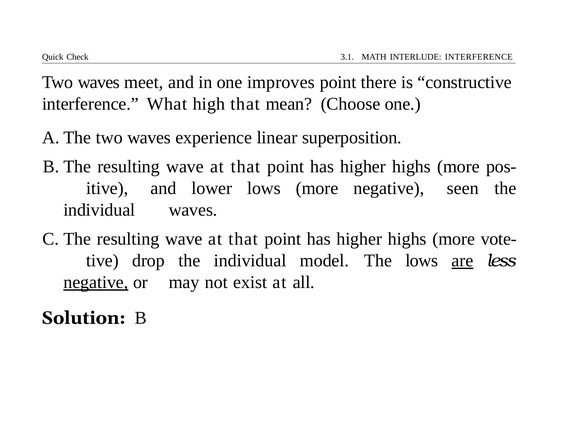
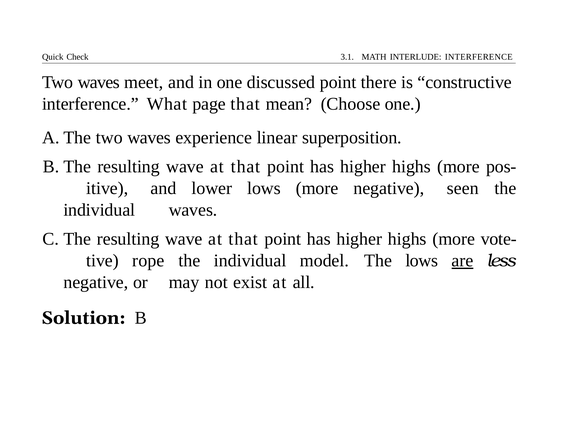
improves: improves -> discussed
high: high -> page
drop: drop -> rope
negative at (96, 283) underline: present -> none
